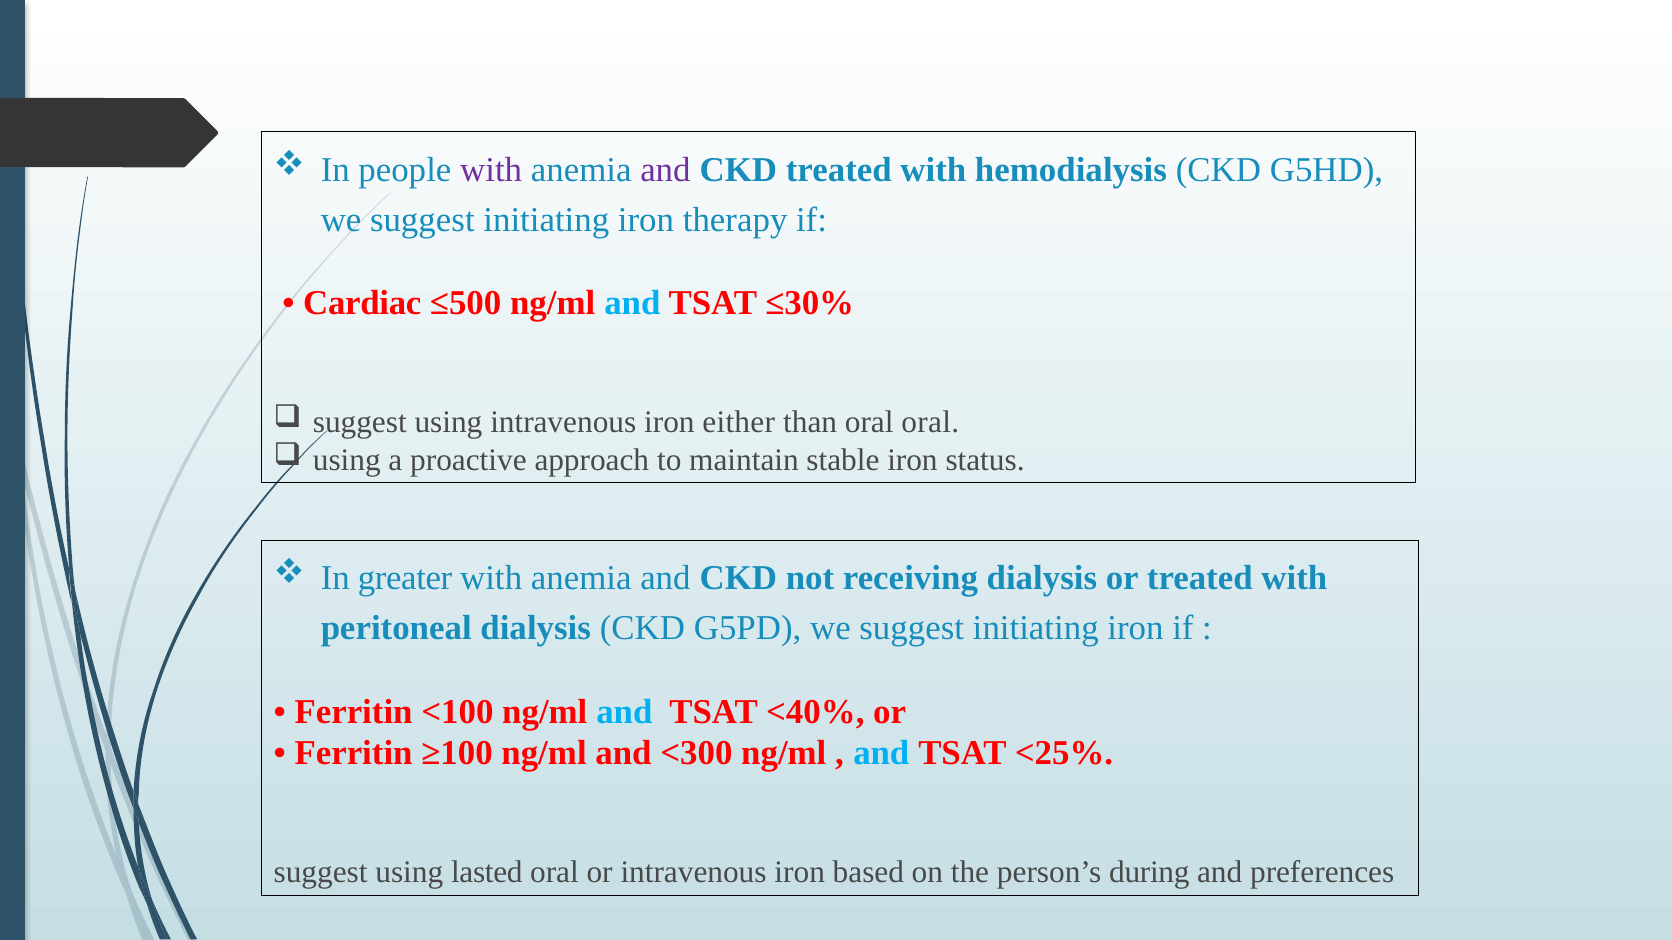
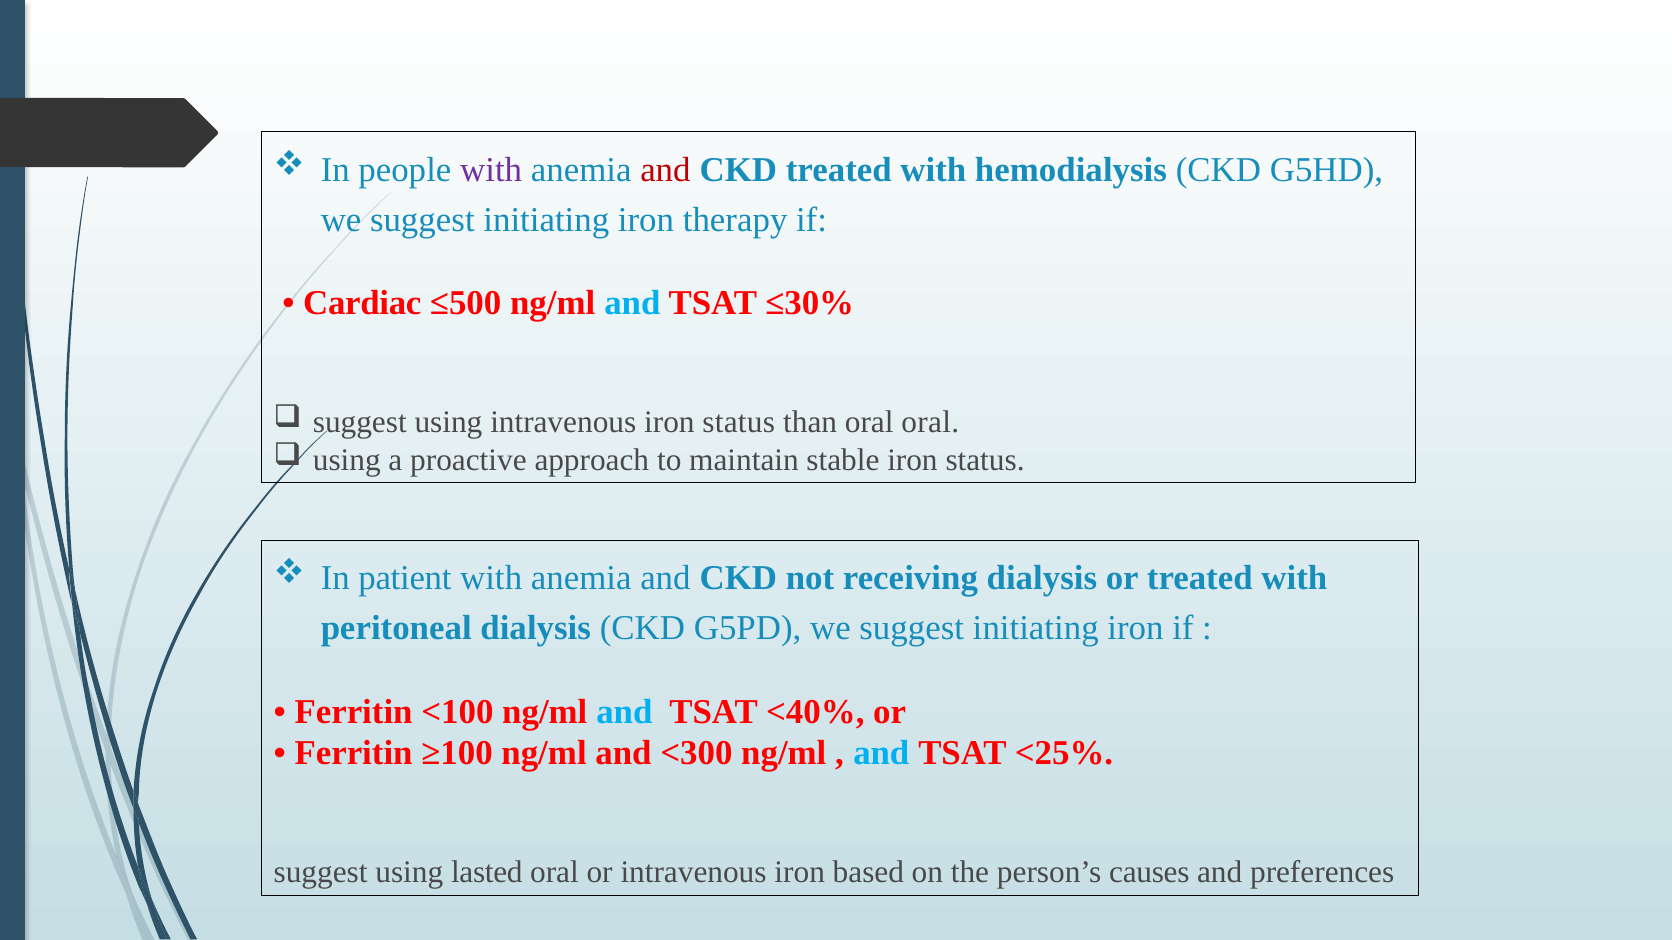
and at (665, 170) colour: purple -> red
intravenous iron either: either -> status
greater: greater -> patient
during: during -> causes
